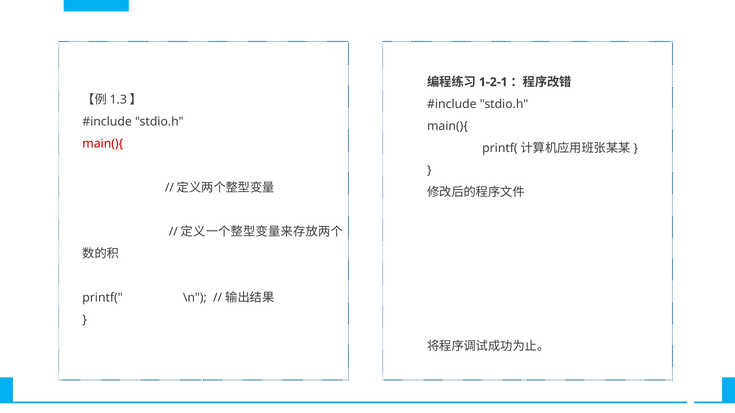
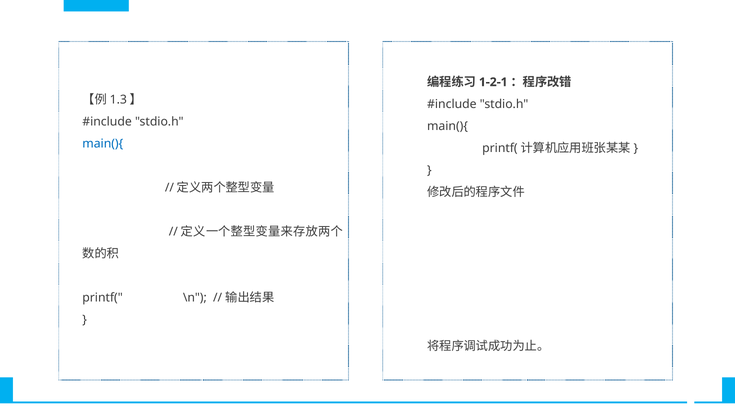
main(){ at (103, 144) colour: red -> blue
